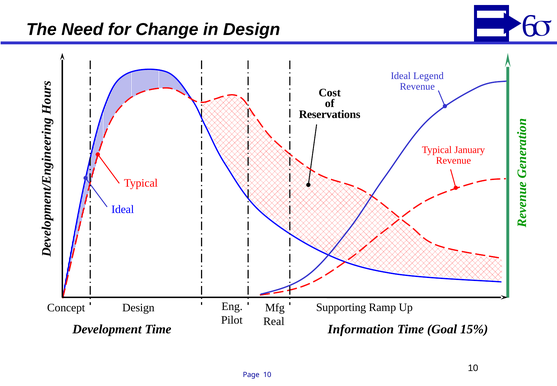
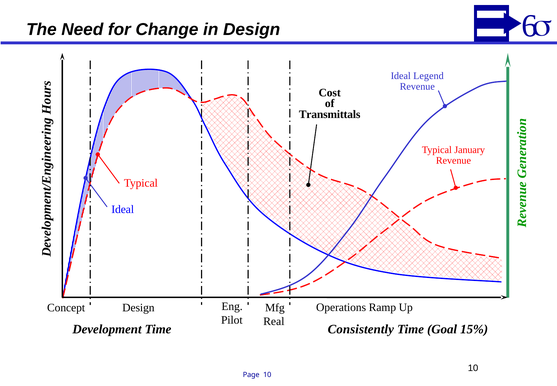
Reservations: Reservations -> Transmittals
Supporting: Supporting -> Operations
Information: Information -> Consistently
